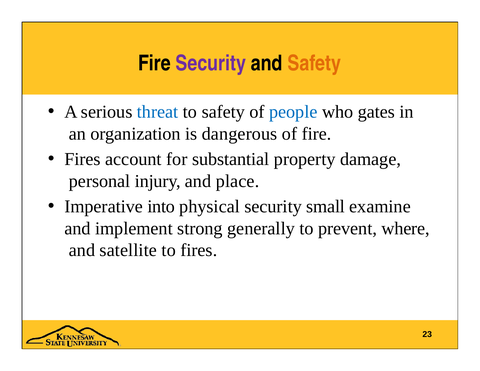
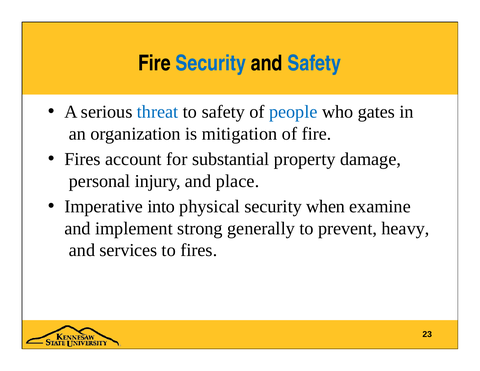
Security at (211, 63) colour: purple -> blue
Safety at (314, 63) colour: orange -> blue
dangerous: dangerous -> mitigation
small: small -> when
where: where -> heavy
satellite: satellite -> services
